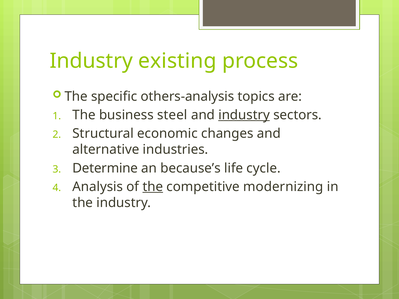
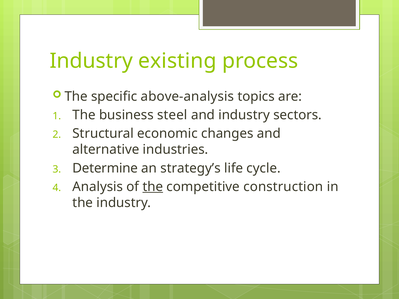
others-analysis: others-analysis -> above-analysis
industry at (244, 115) underline: present -> none
because’s: because’s -> strategy’s
modernizing: modernizing -> construction
